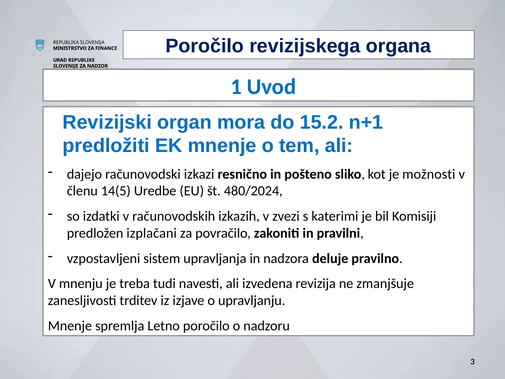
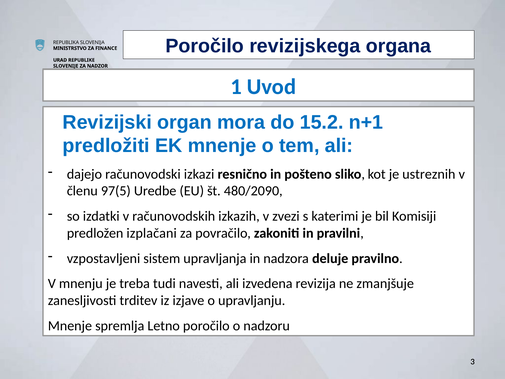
možnosti: možnosti -> ustreznih
14(5: 14(5 -> 97(5
480/2024: 480/2024 -> 480/2090
